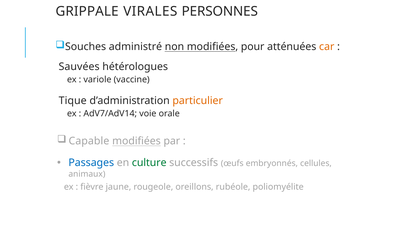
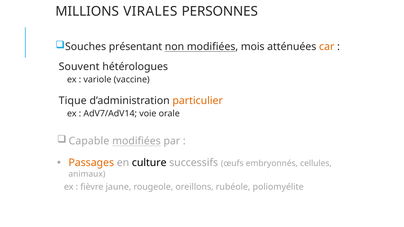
GRIPPALE: GRIPPALE -> MILLIONS
administré: administré -> présentant
pour: pour -> mois
Sauvées: Sauvées -> Souvent
Passages colour: blue -> orange
culture colour: green -> black
